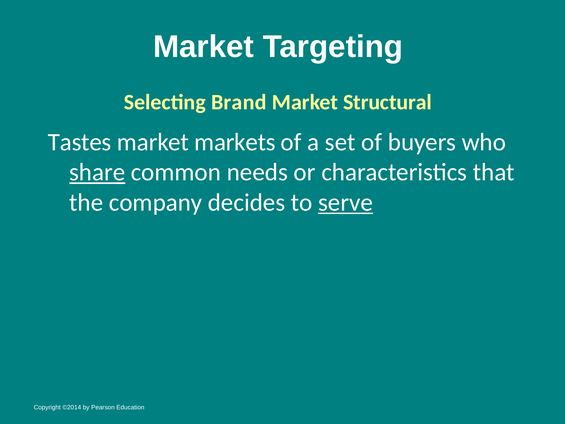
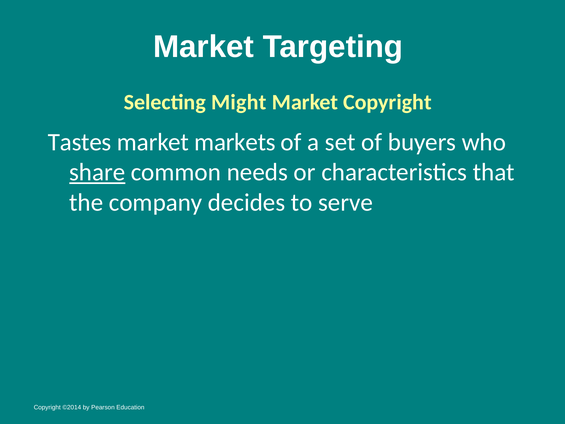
Brand: Brand -> Might
Market Structural: Structural -> Copyright
serve underline: present -> none
